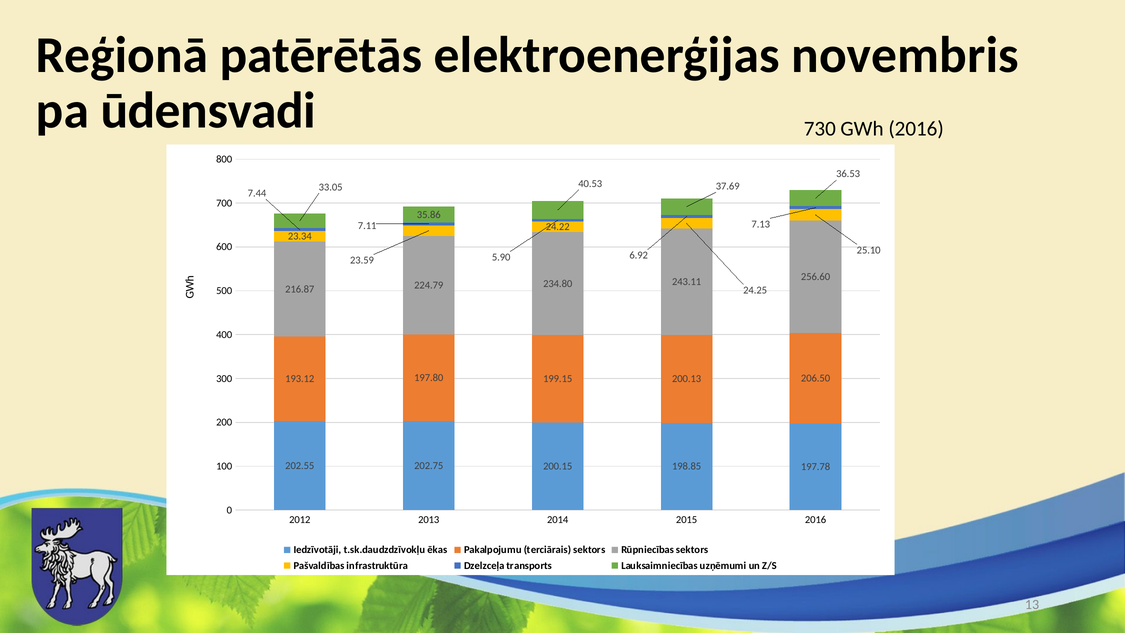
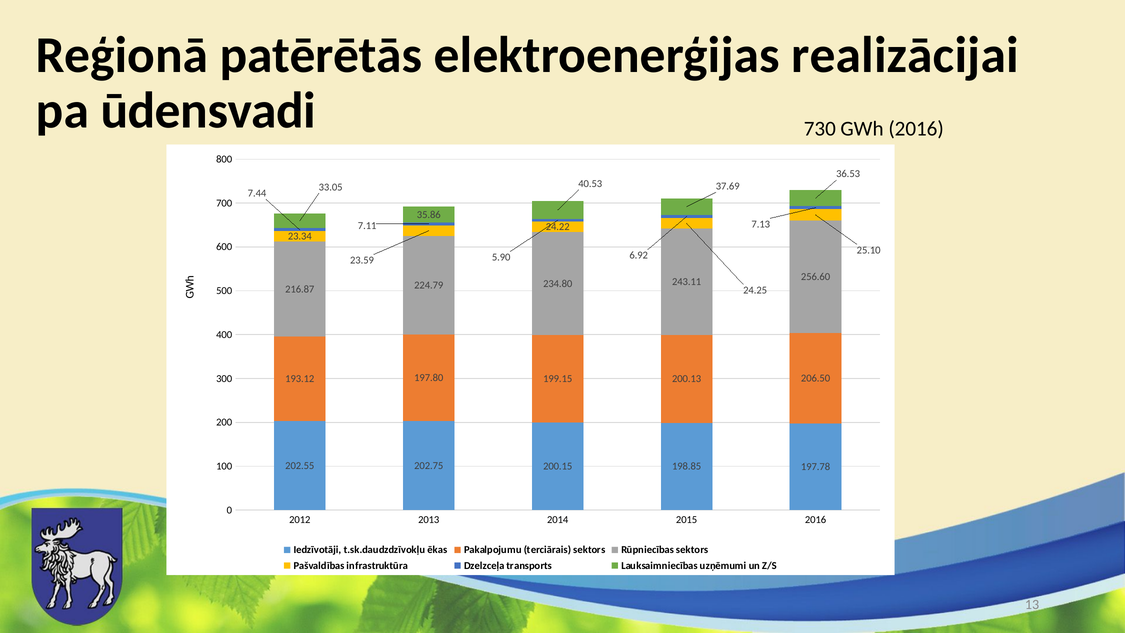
novembris: novembris -> realizācijai
